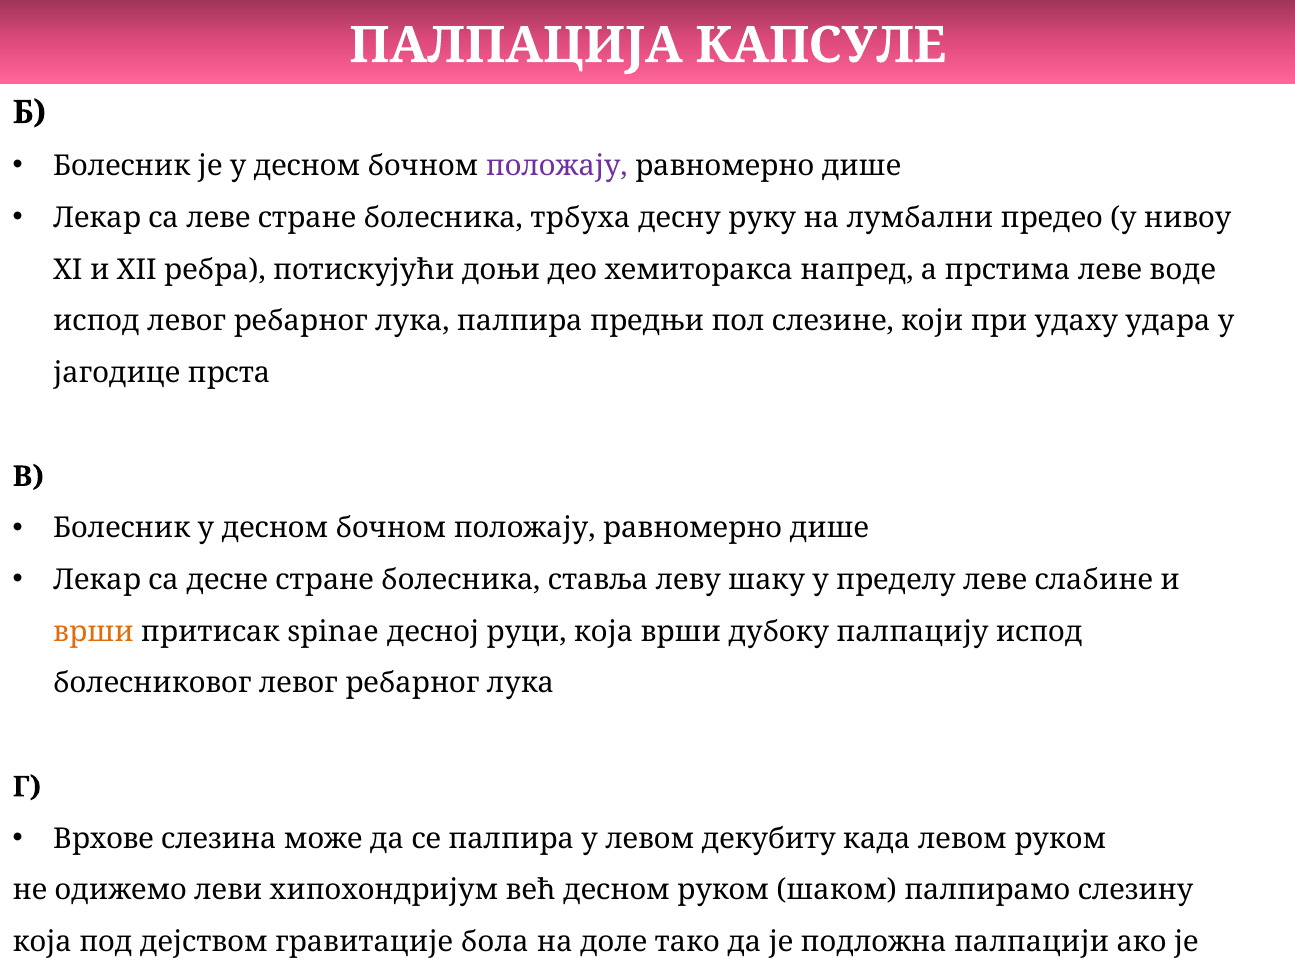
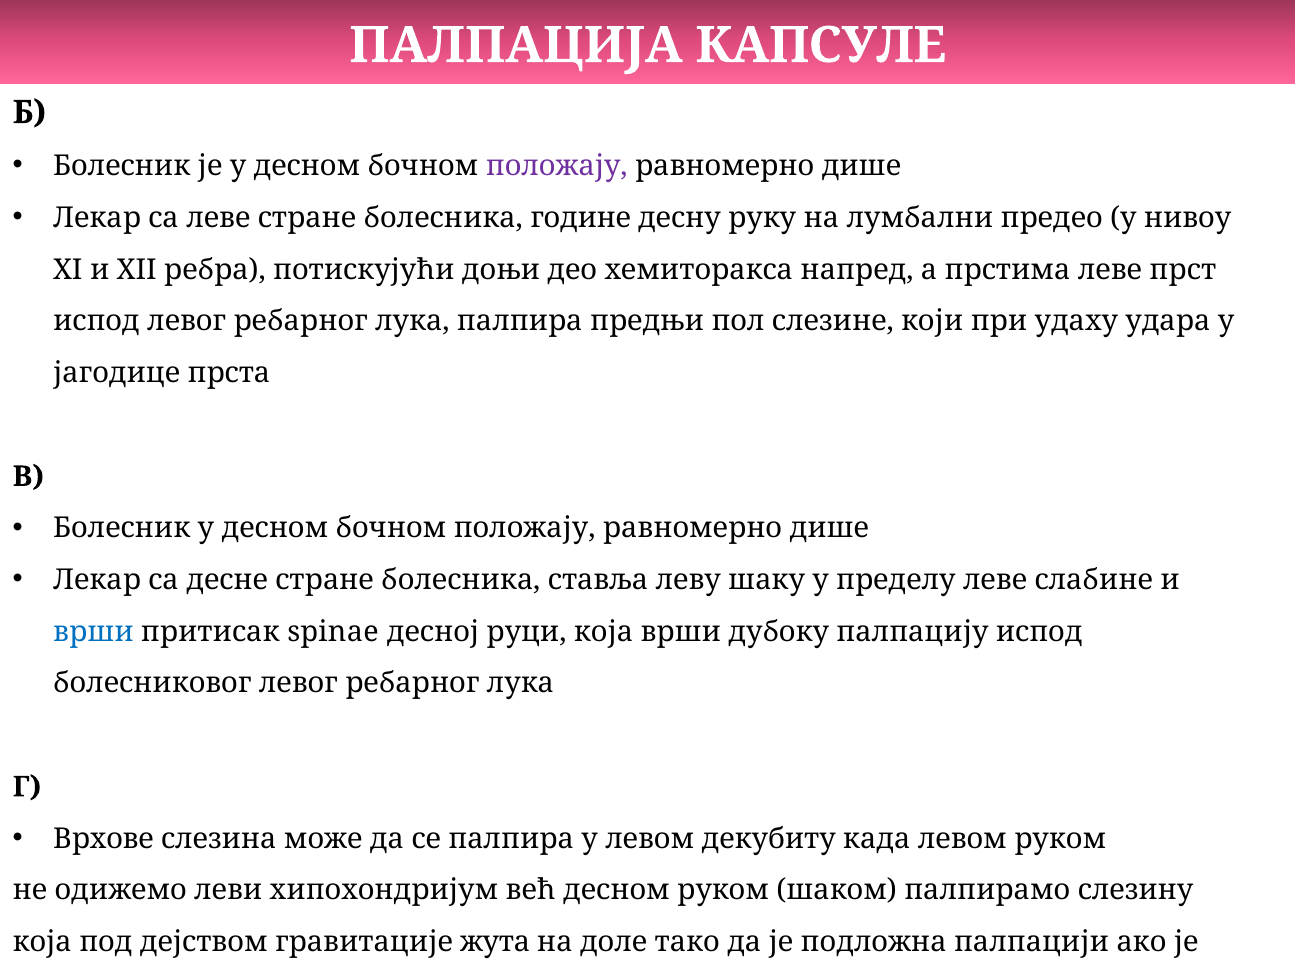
трбуха: трбуха -> године
воде: воде -> прст
врши at (93, 632) colour: orange -> blue
бола: бола -> жута
